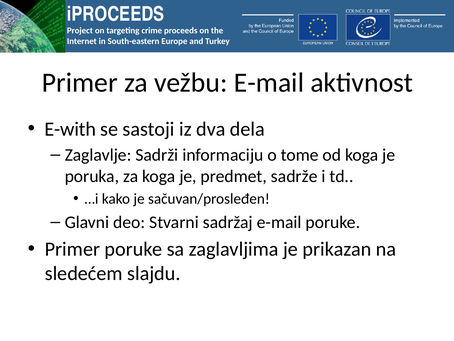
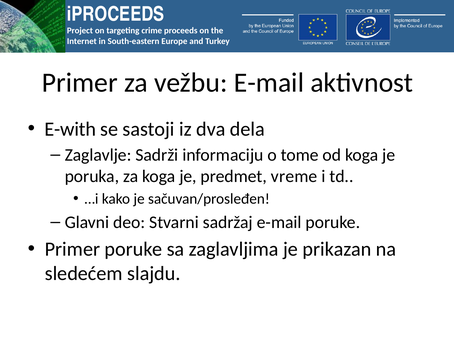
sadrže: sadrže -> vreme
